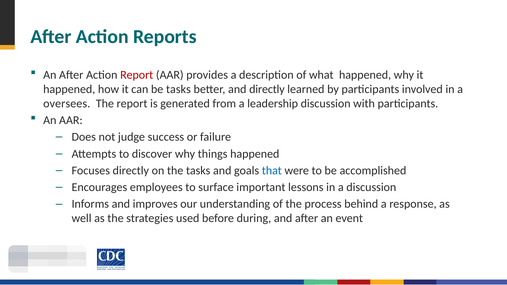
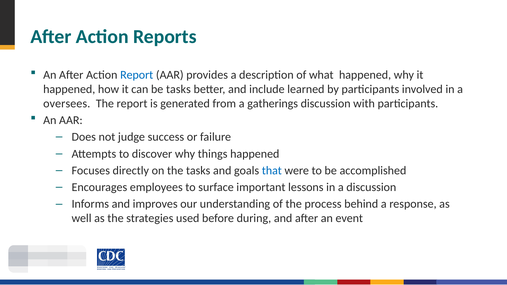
Report at (137, 75) colour: red -> blue
and directly: directly -> include
leadership: leadership -> gatherings
